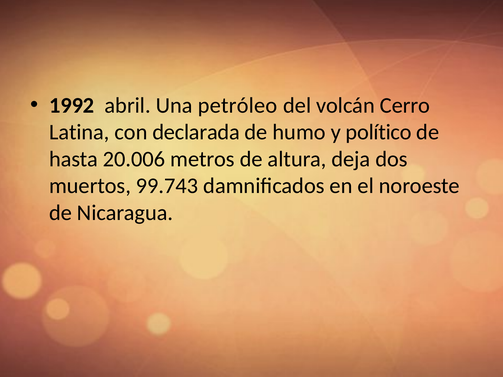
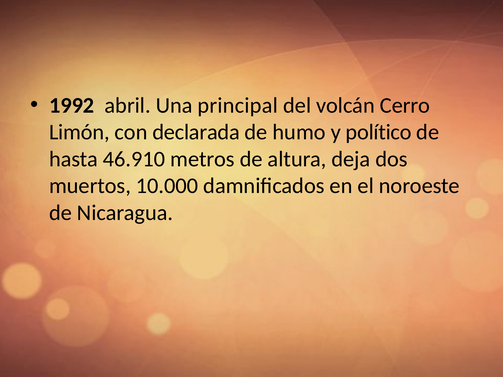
petróleo: petróleo -> principal
Latina: Latina -> Limón
20.006: 20.006 -> 46.910
99.743: 99.743 -> 10.000
